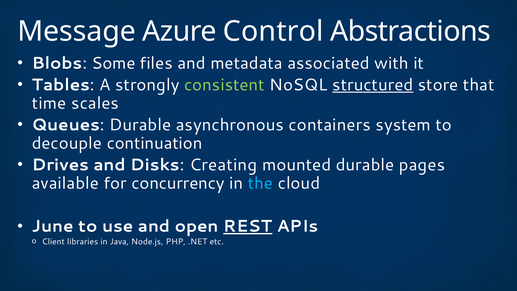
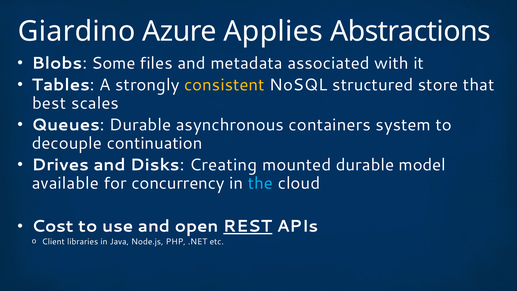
Message: Message -> Giardino
Control: Control -> Applies
consistent colour: light green -> yellow
structured underline: present -> none
time: time -> best
pages: pages -> model
June: June -> Cost
